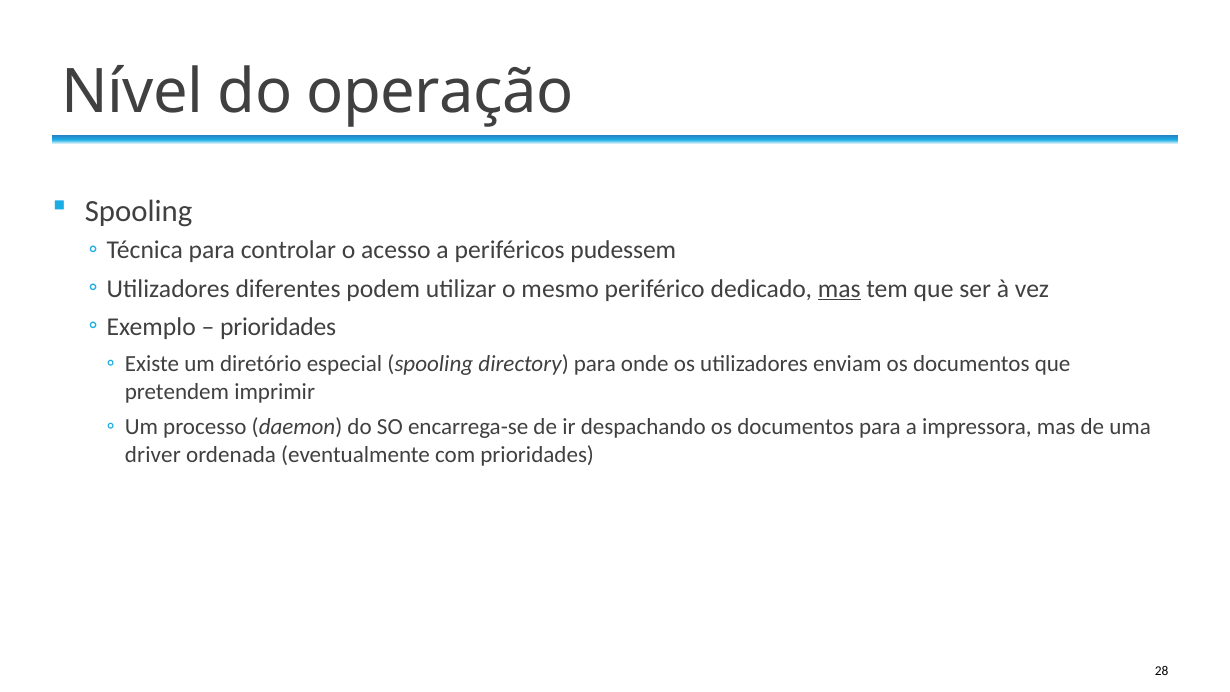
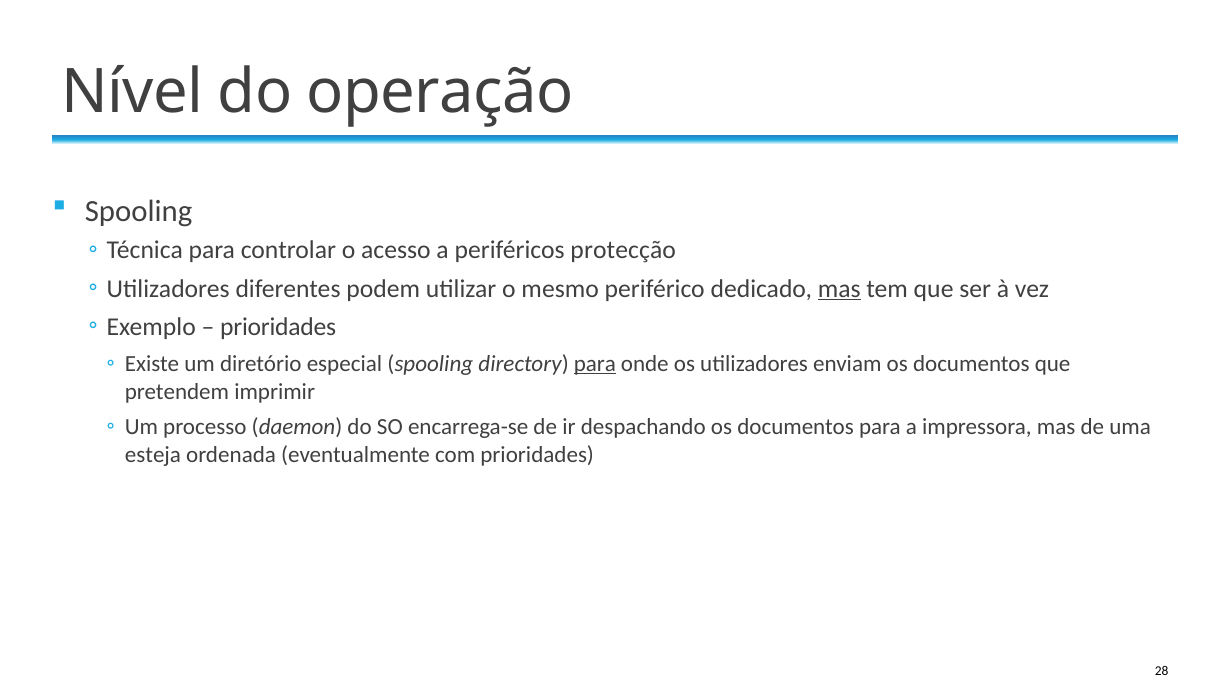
pudessem: pudessem -> protecção
para at (595, 364) underline: none -> present
driver: driver -> esteja
